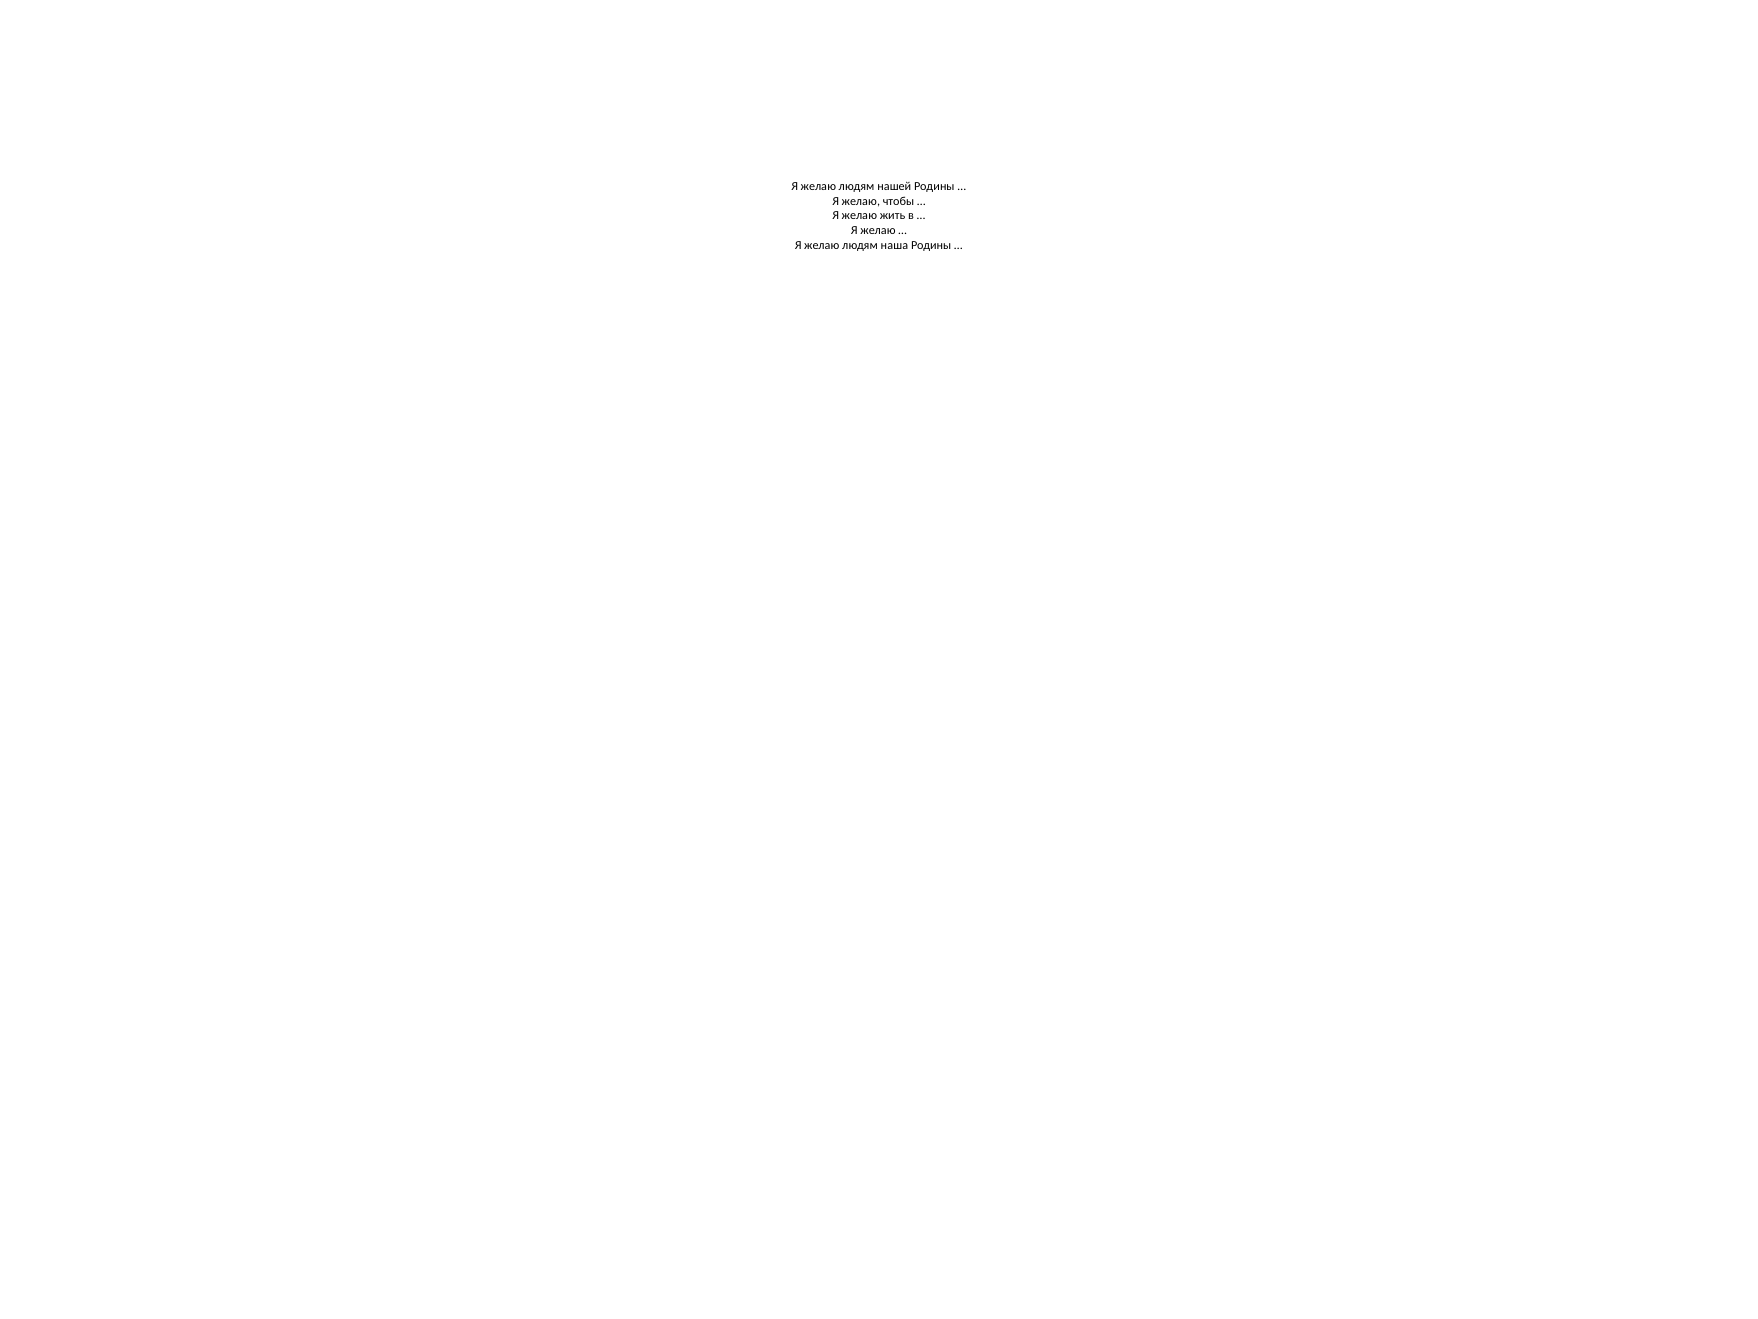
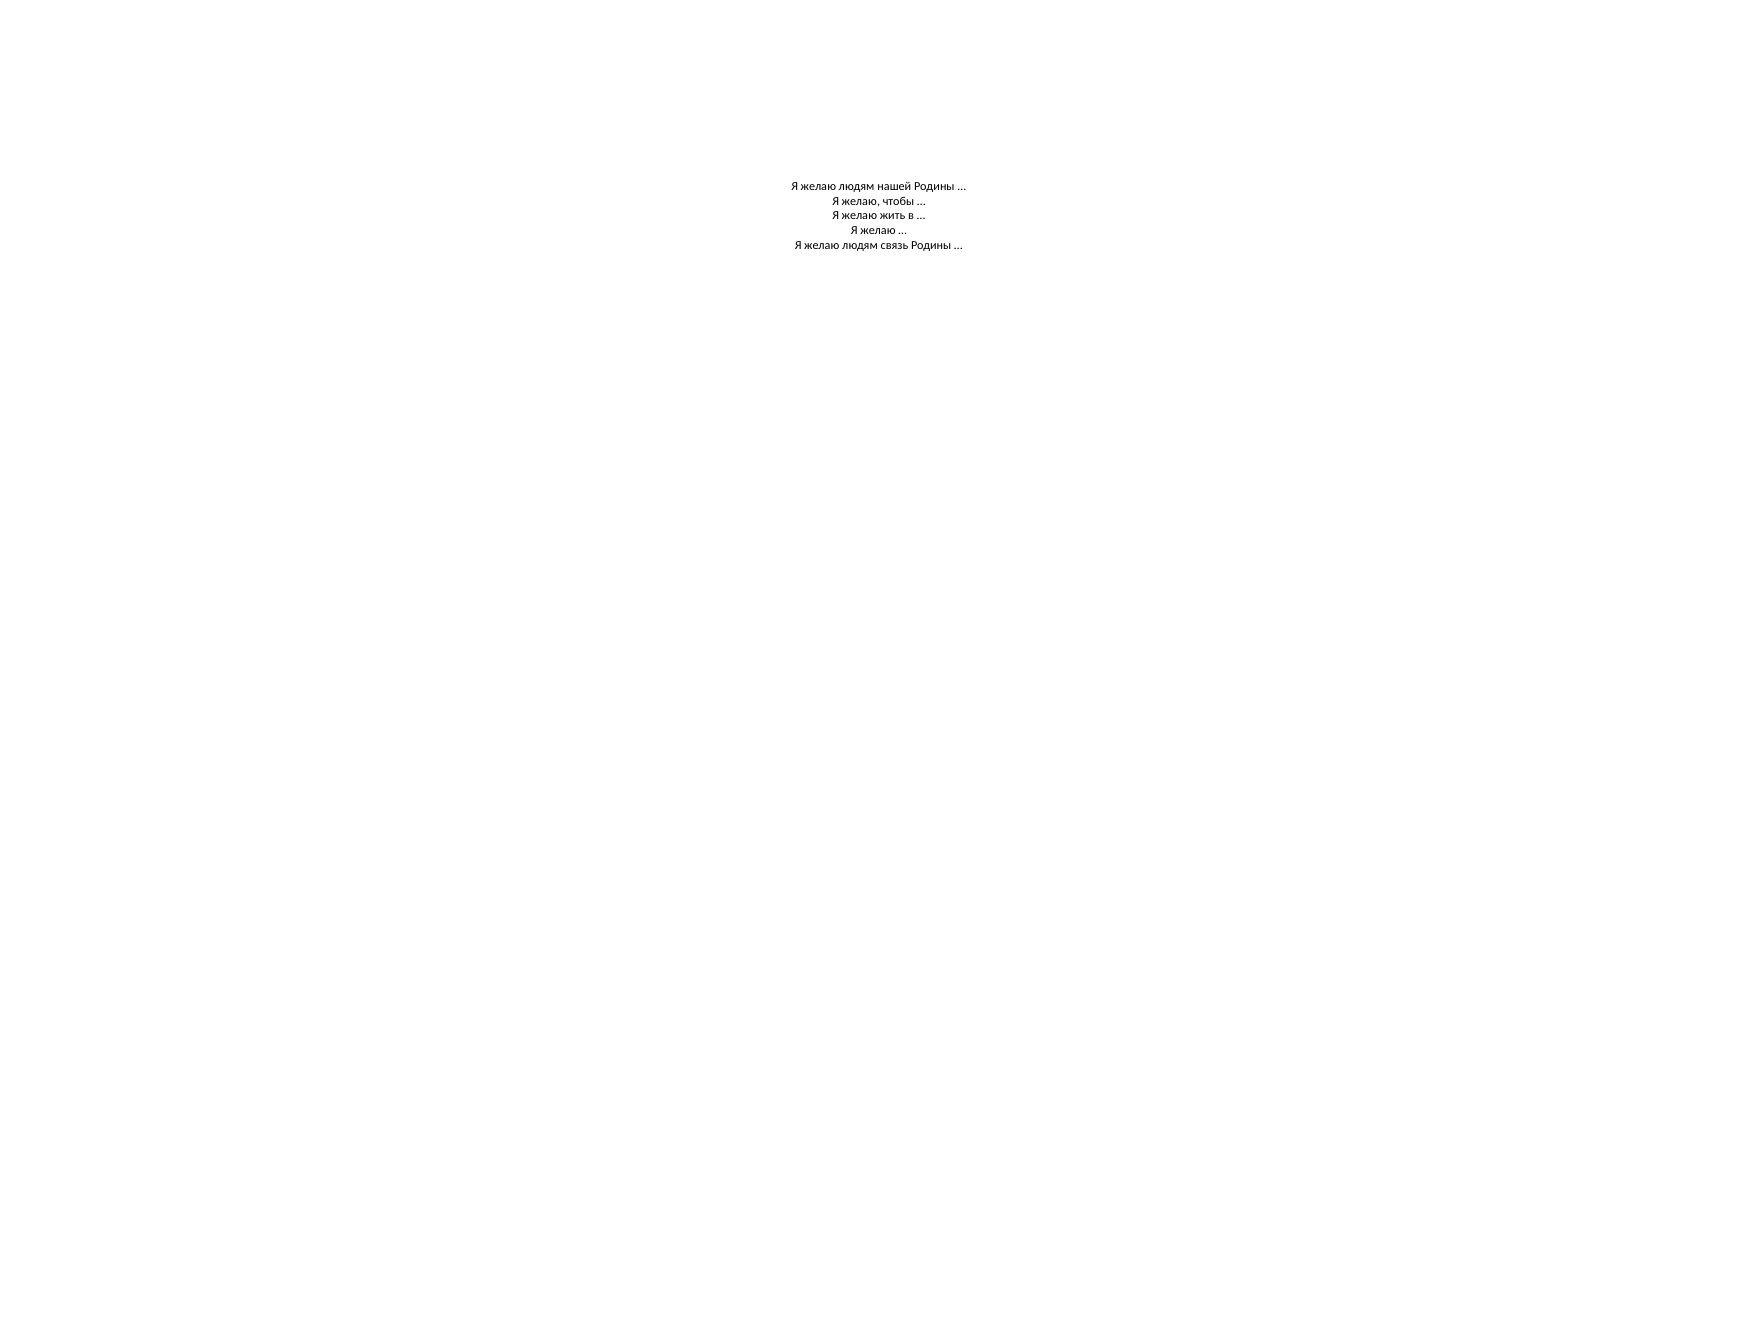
наша: наша -> связь
